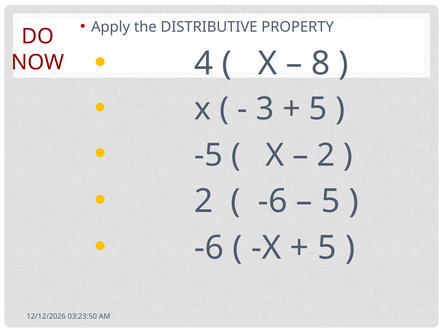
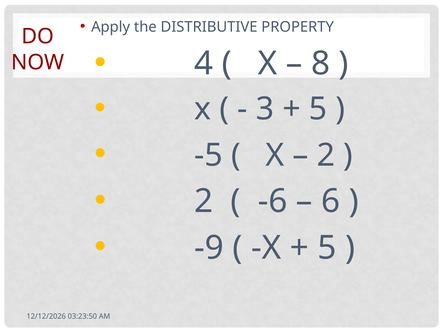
5 at (331, 201): 5 -> 6
-6 at (209, 248): -6 -> -9
